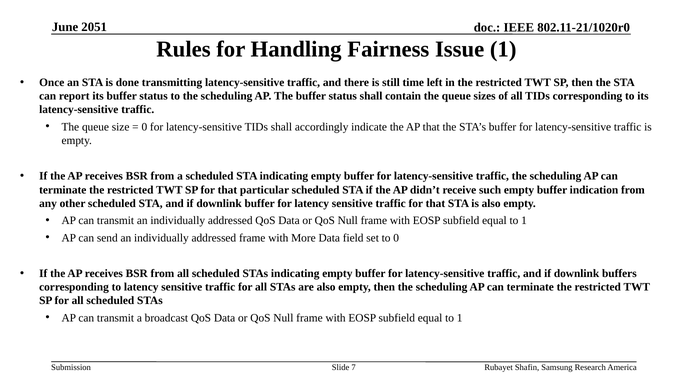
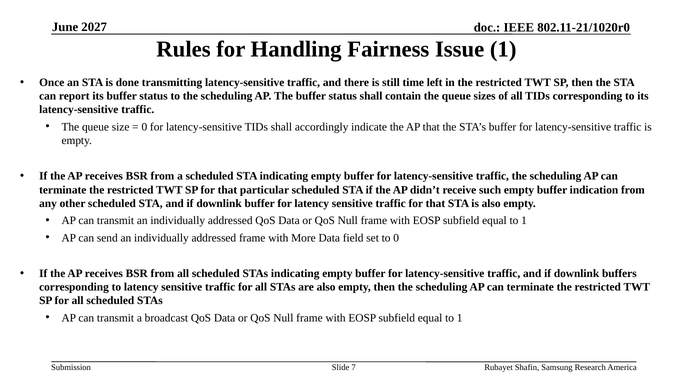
2051: 2051 -> 2027
